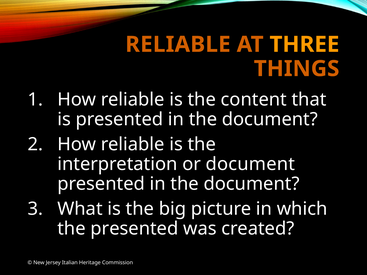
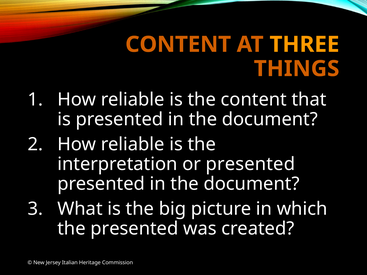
RELIABLE at (178, 44): RELIABLE -> CONTENT
or document: document -> presented
